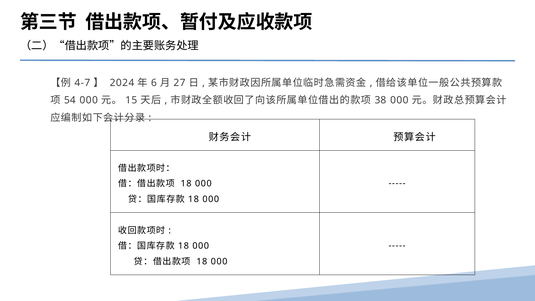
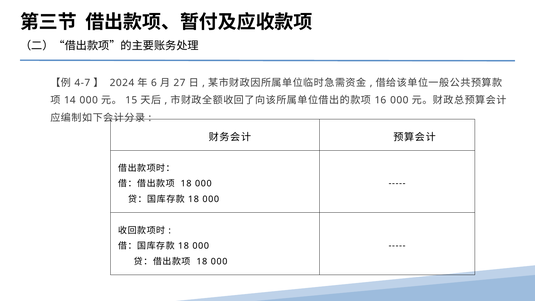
54: 54 -> 14
38: 38 -> 16
